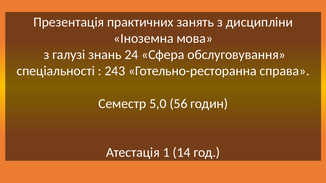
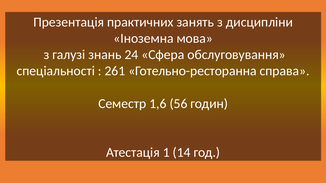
243: 243 -> 261
5,0: 5,0 -> 1,6
